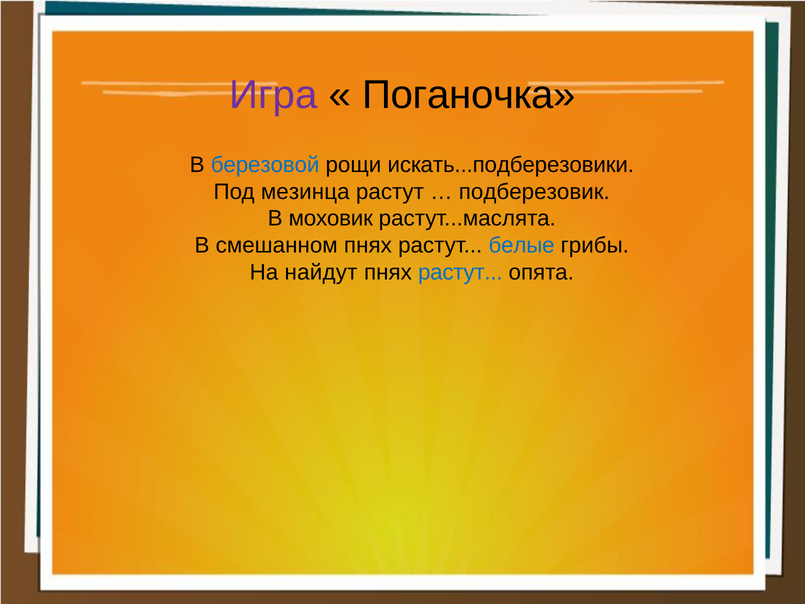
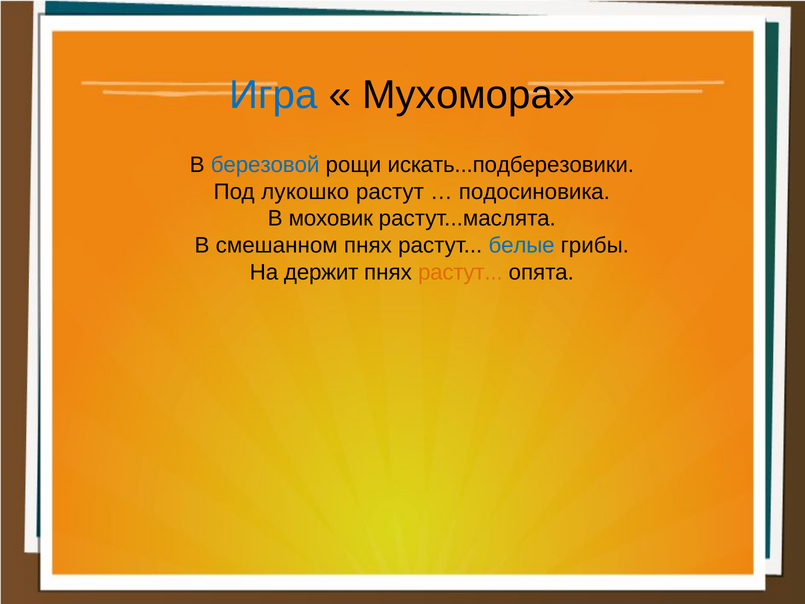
Игра colour: purple -> blue
Поганочка: Поганочка -> Мухомора
мезинца: мезинца -> лукошко
подберезовик: подберезовик -> подосиновика
найдут: найдут -> держит
растут at (460, 272) colour: blue -> orange
